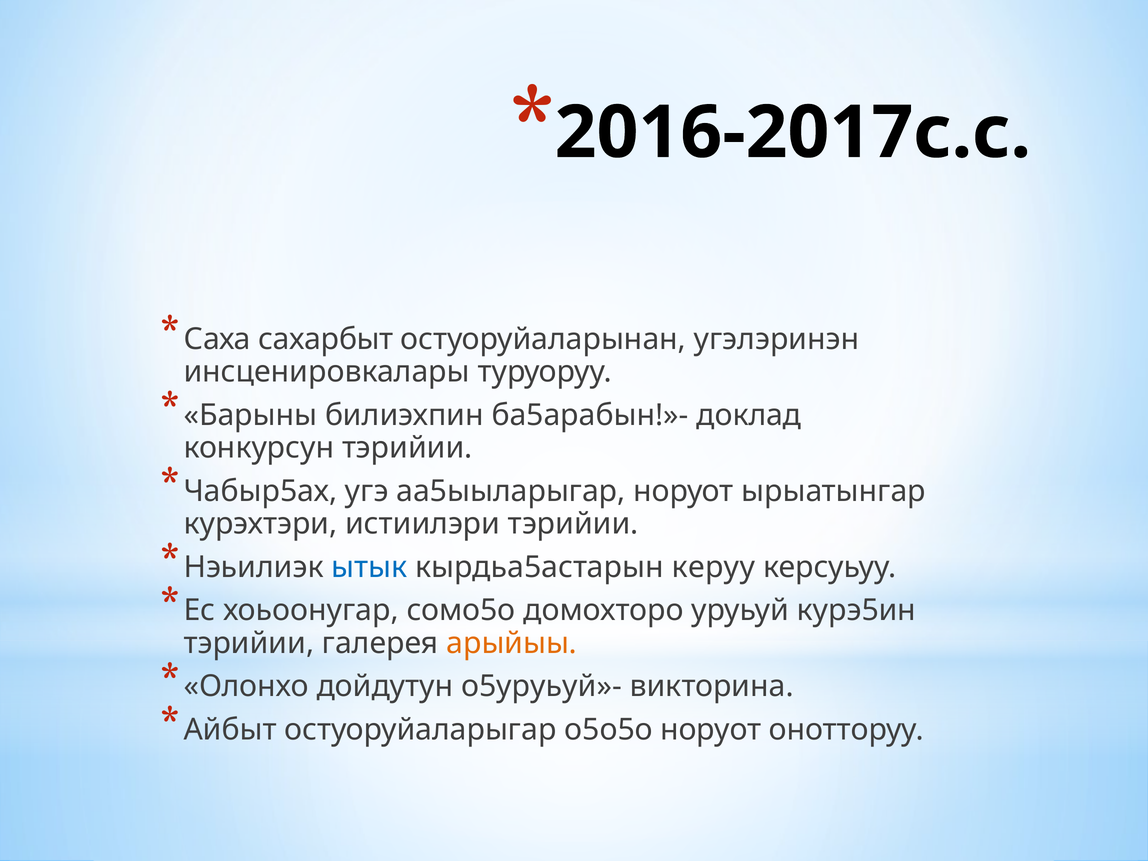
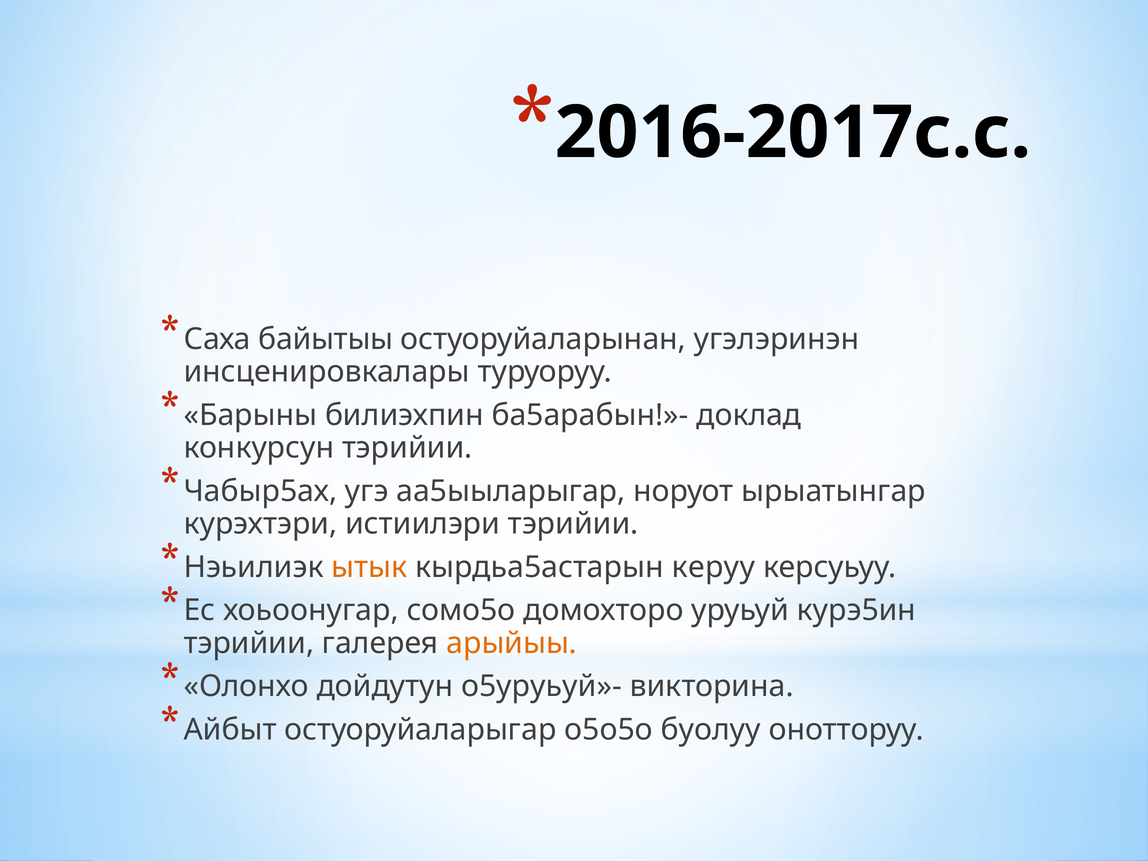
сахарбыт: сахарбыт -> байытыы
ытык colour: blue -> orange
о5о5о норуот: норуот -> буолуу
